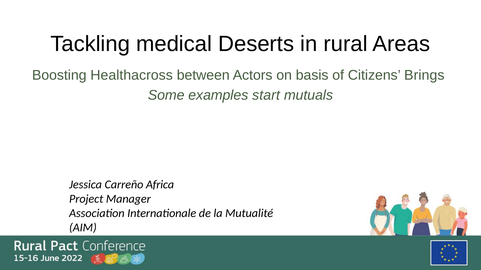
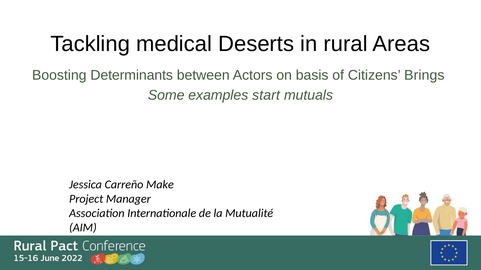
Healthacross: Healthacross -> Determinants
Africa: Africa -> Make
